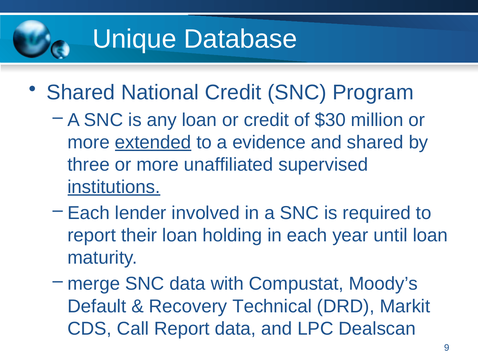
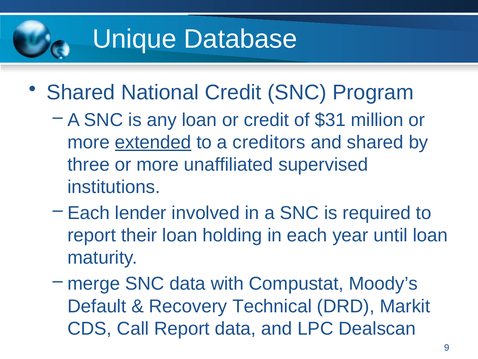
$30: $30 -> $31
evidence: evidence -> creditors
institutions underline: present -> none
